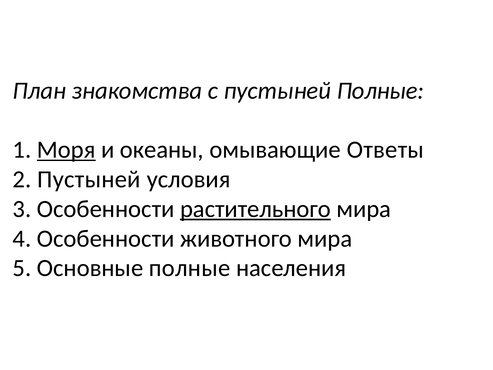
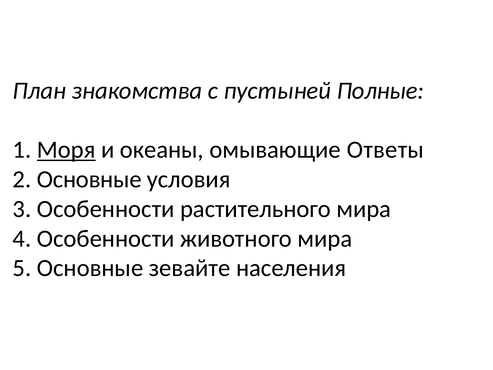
2 Пустыней: Пустыней -> Основные
растительного underline: present -> none
Основные полные: полные -> зевайте
